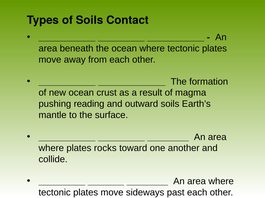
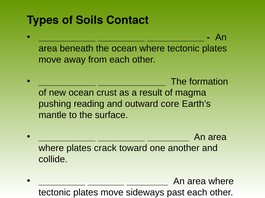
outward soils: soils -> core
rocks: rocks -> crack
